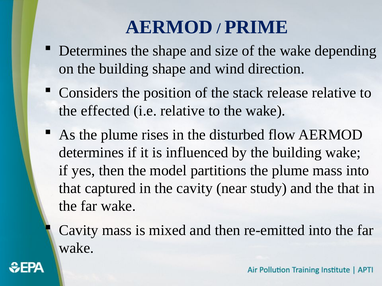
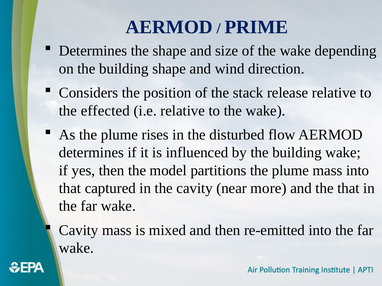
study: study -> more
